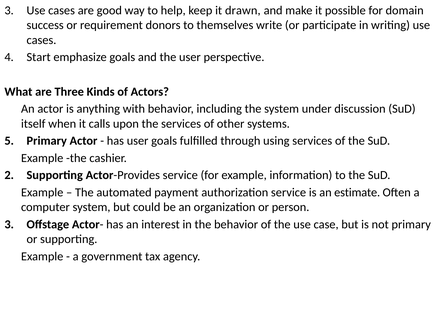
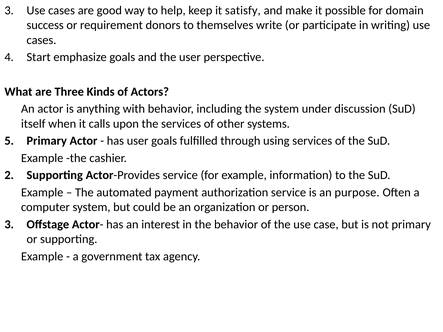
drawn: drawn -> satisfy
estimate: estimate -> purpose
